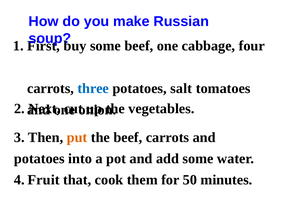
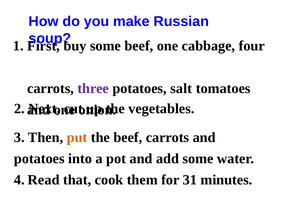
three colour: blue -> purple
Fruit: Fruit -> Read
50: 50 -> 31
